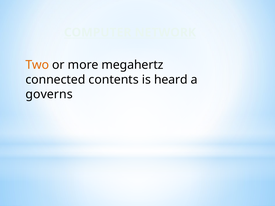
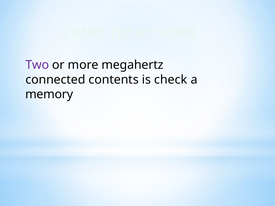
Two colour: orange -> purple
heard: heard -> check
governs: governs -> memory
